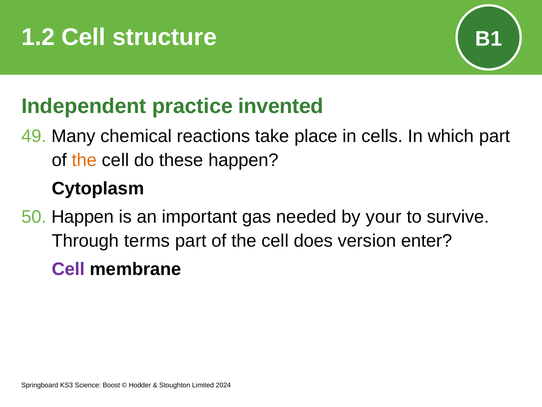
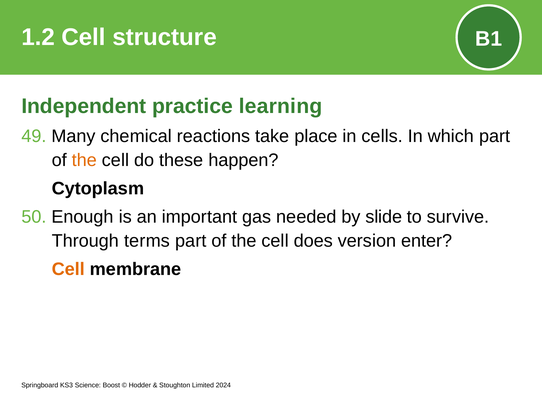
invented: invented -> learning
50 Happen: Happen -> Enough
your: your -> slide
Cell at (68, 269) colour: purple -> orange
